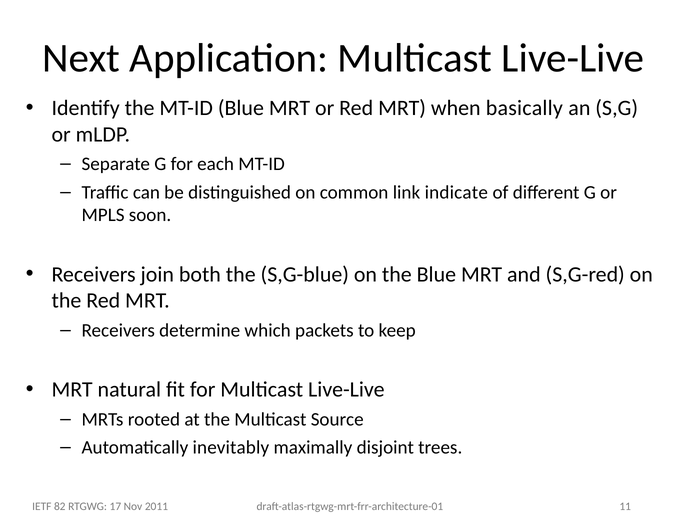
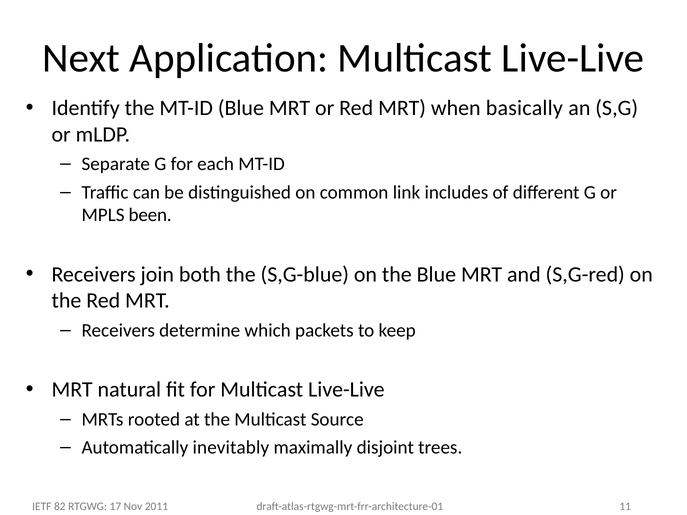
indicate: indicate -> includes
soon: soon -> been
